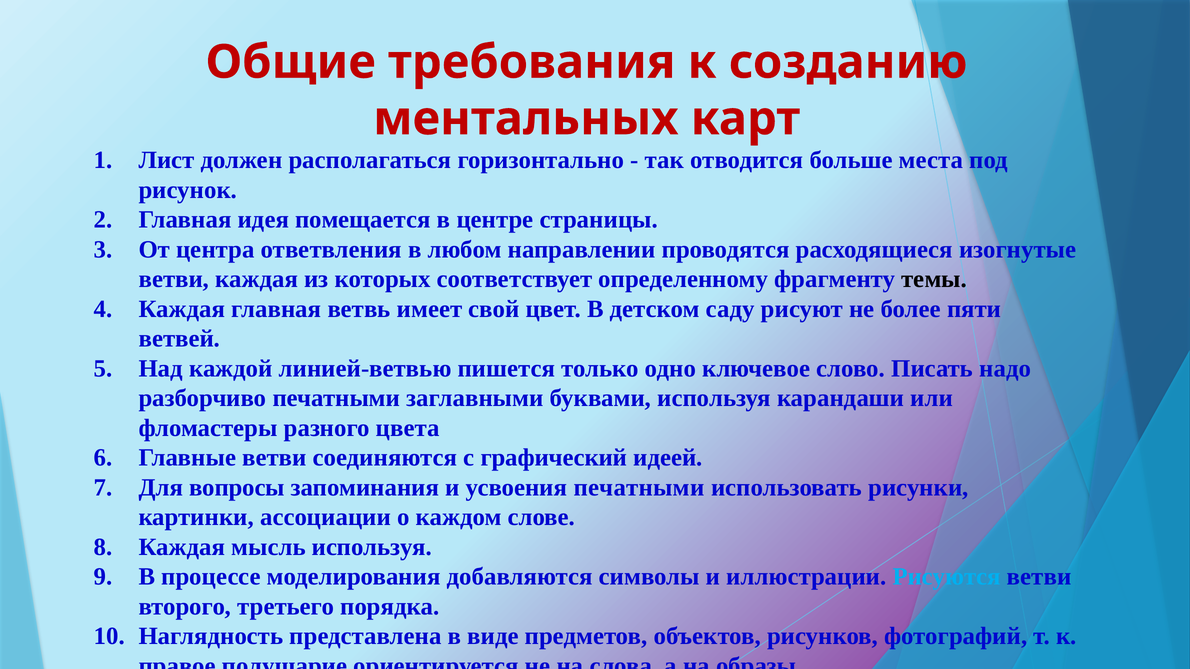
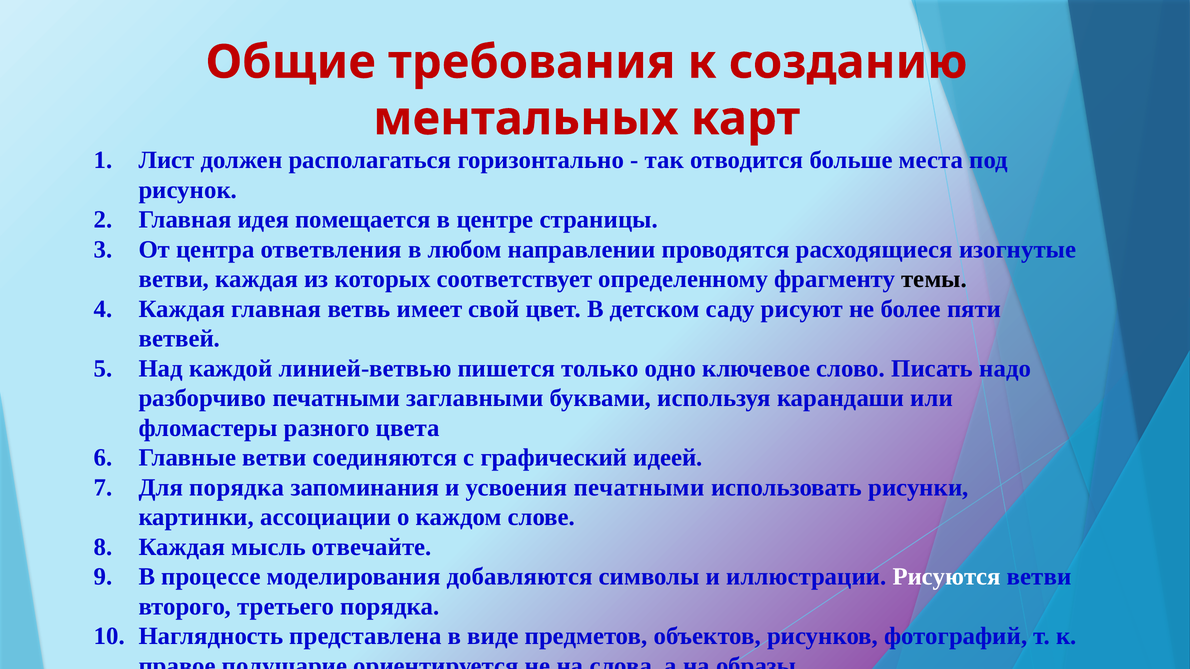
Для вопросы: вопросы -> порядка
мысль используя: используя -> отвечайте
Рисуются colour: light blue -> white
